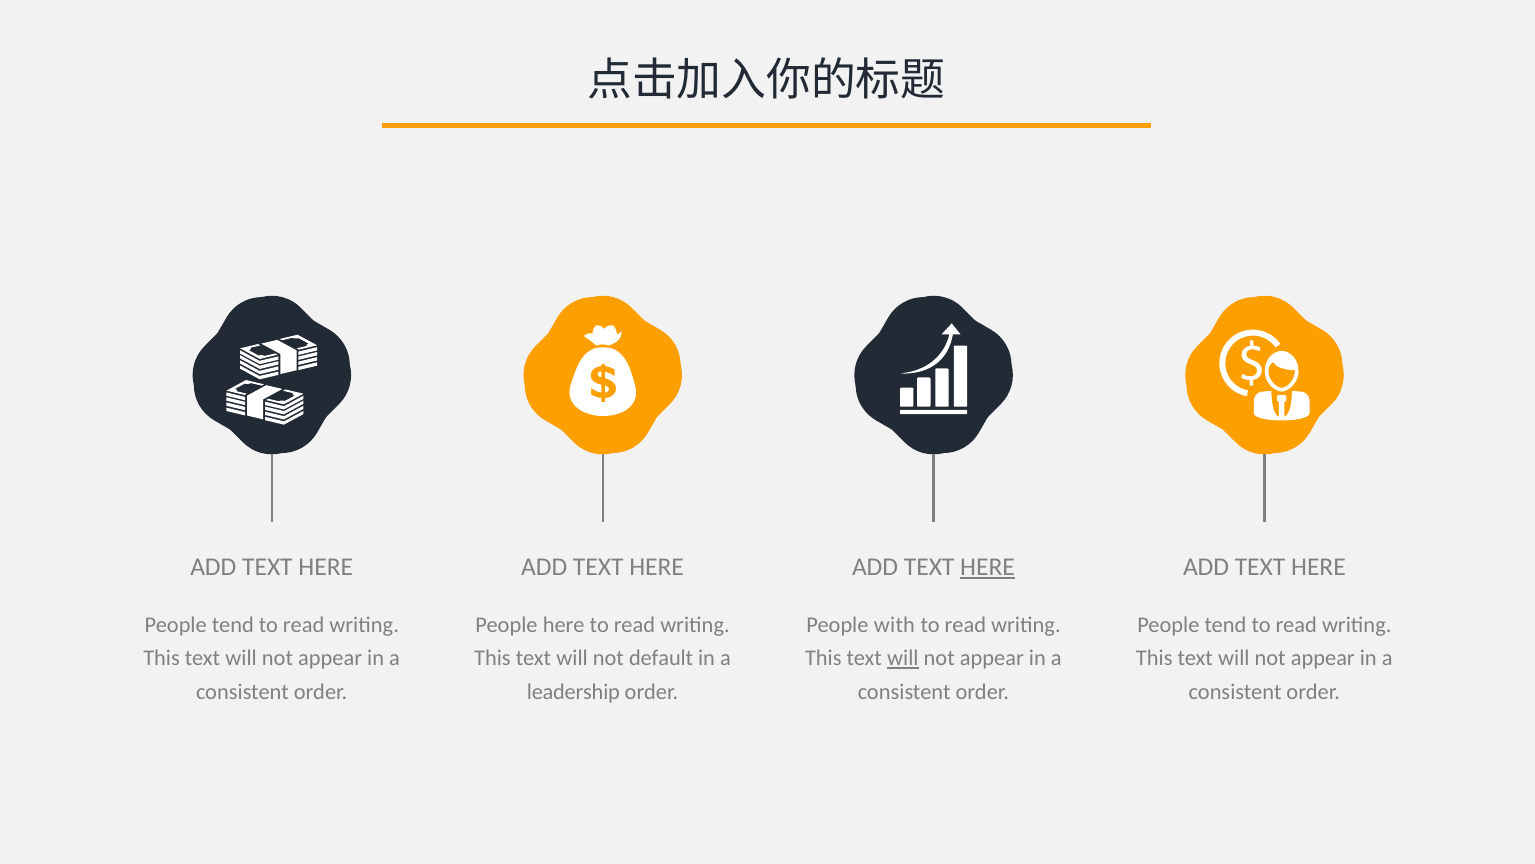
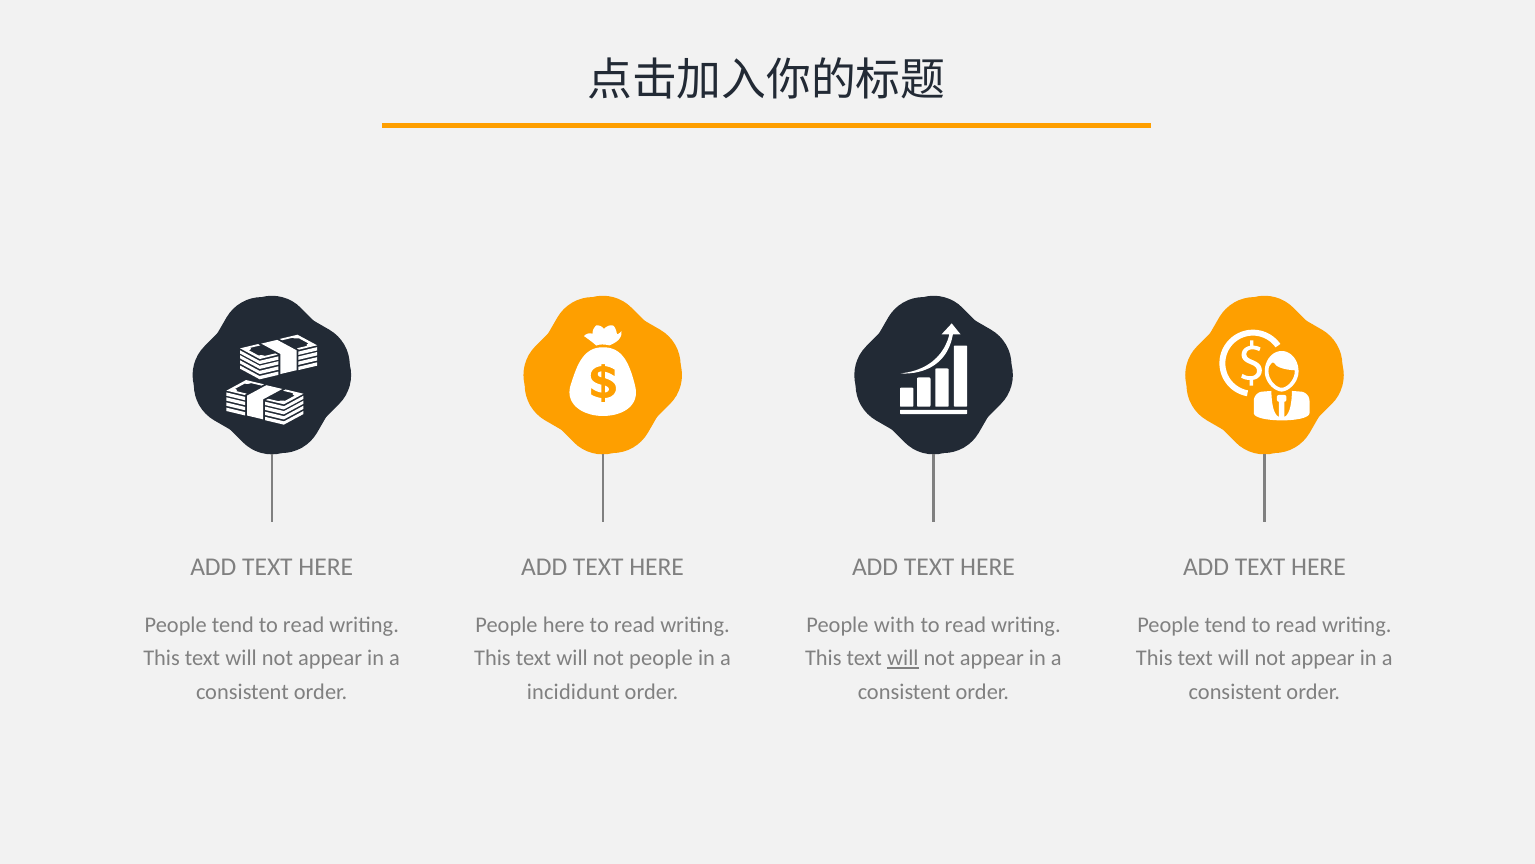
HERE at (988, 567) underline: present -> none
not default: default -> people
leadership: leadership -> incididunt
